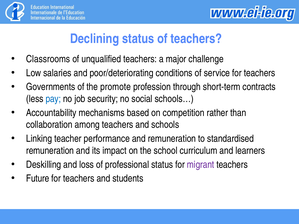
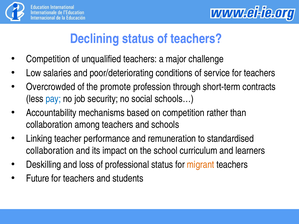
Classrooms at (48, 59): Classrooms -> Competition
Governments: Governments -> Overcrowded
remuneration at (50, 151): remuneration -> collaboration
migrant colour: purple -> orange
